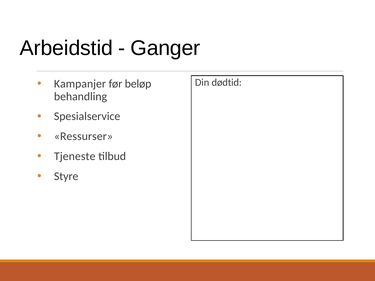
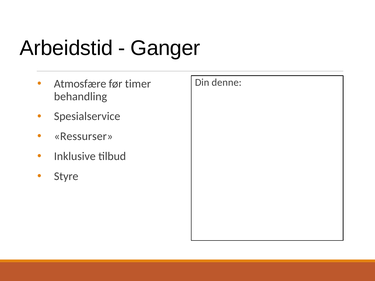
Kampanjer: Kampanjer -> Atmosfære
beløp: beløp -> timer
dødtid: dødtid -> denne
Tjeneste: Tjeneste -> Inklusive
